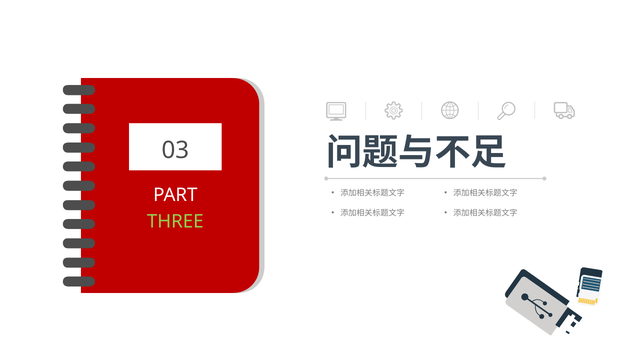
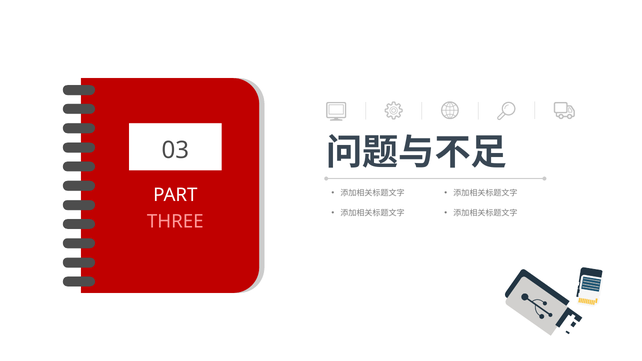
THREE colour: light green -> pink
